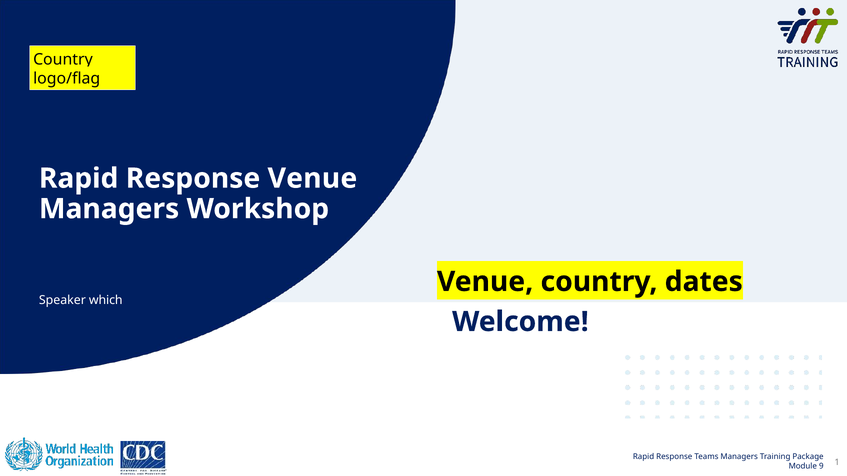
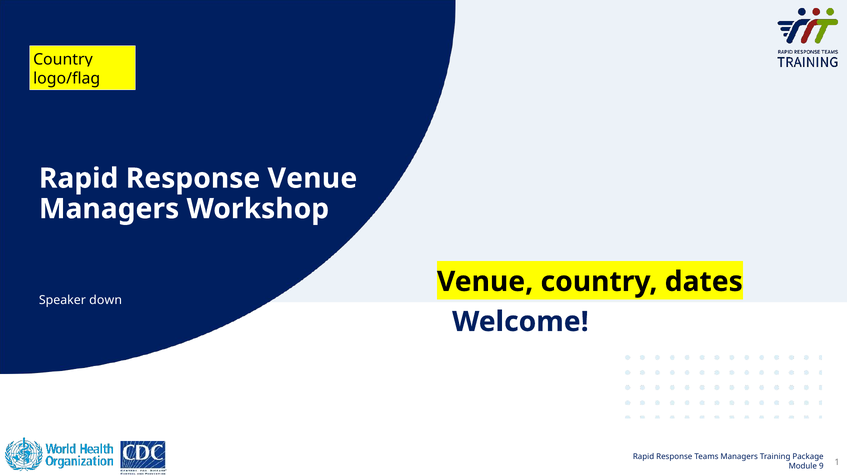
which: which -> down
